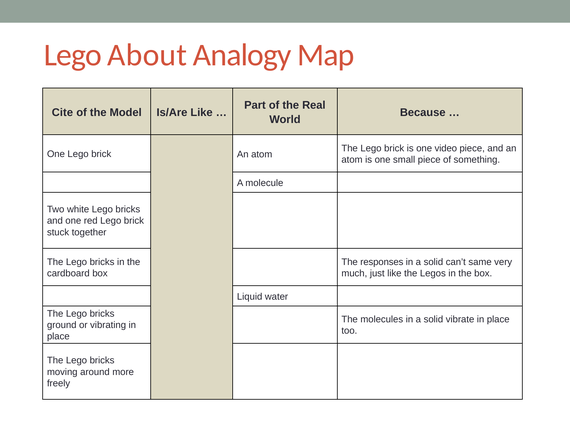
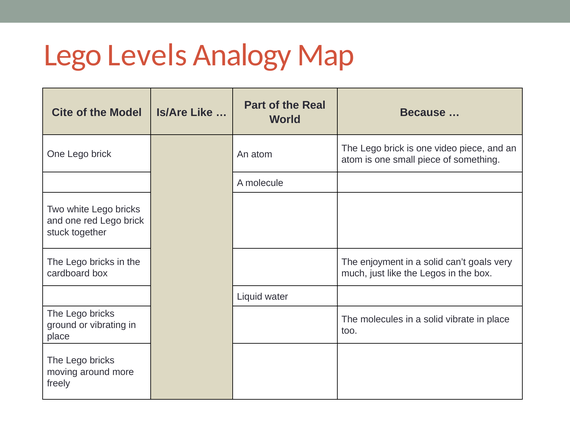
About: About -> Levels
responses: responses -> enjoyment
same: same -> goals
